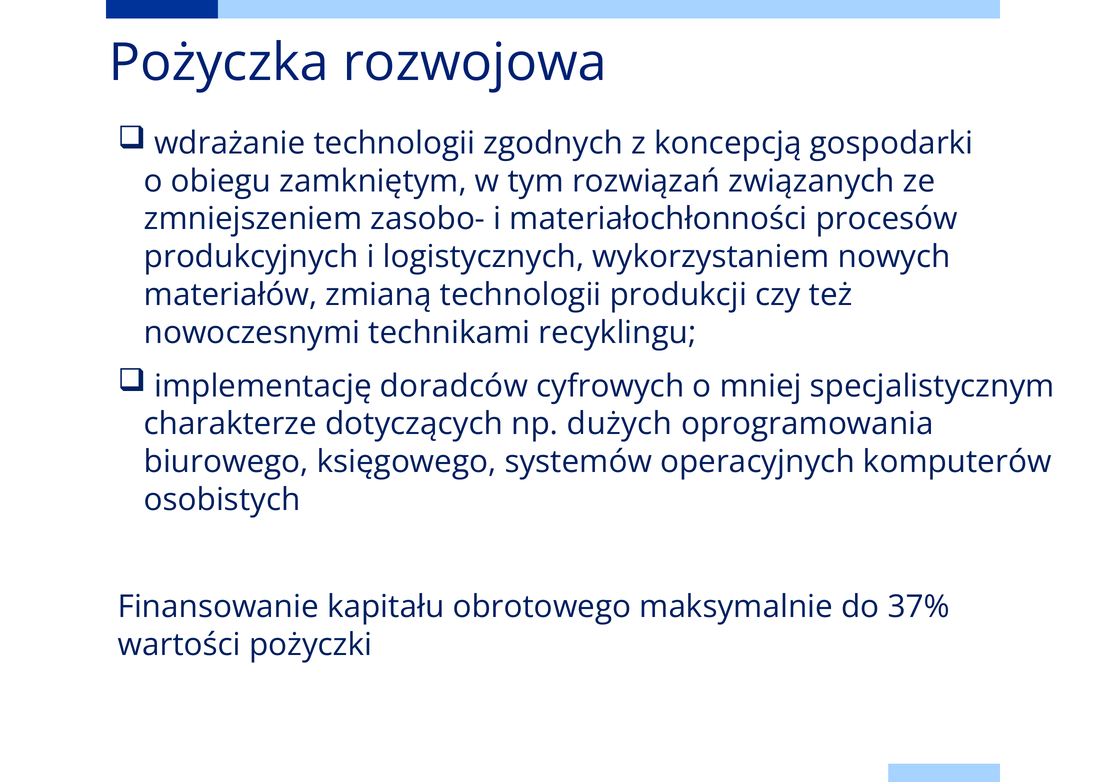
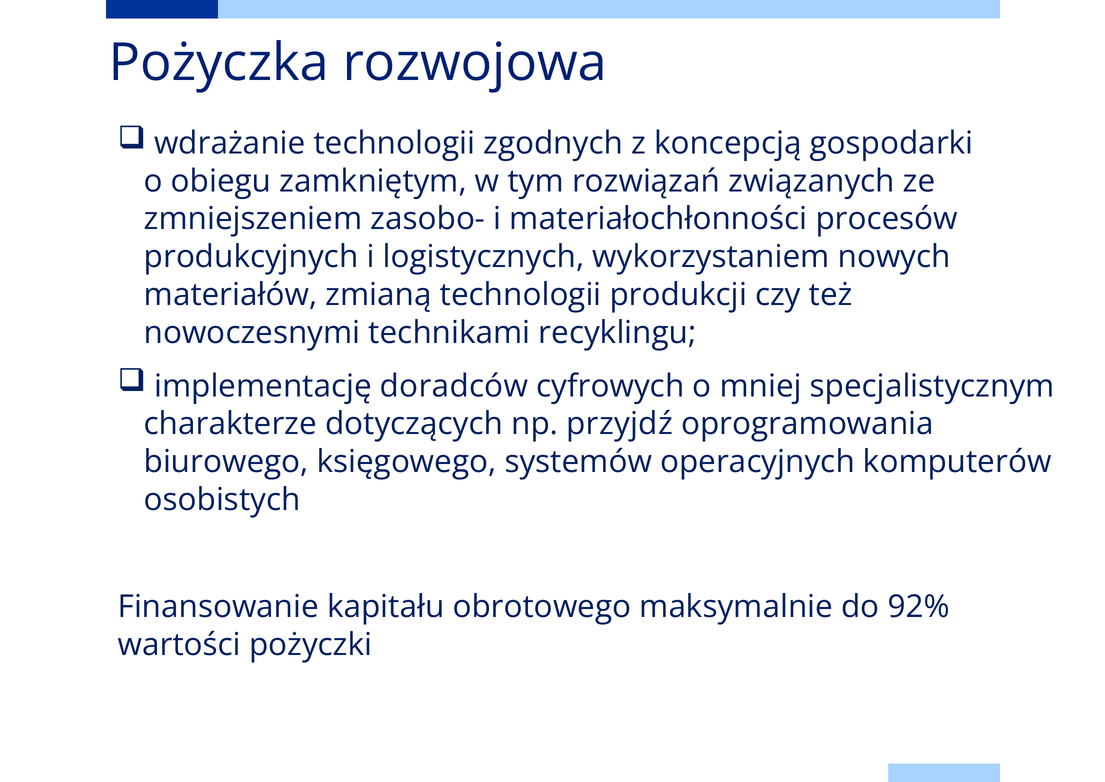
dużych: dużych -> przyjdź
37%: 37% -> 92%
